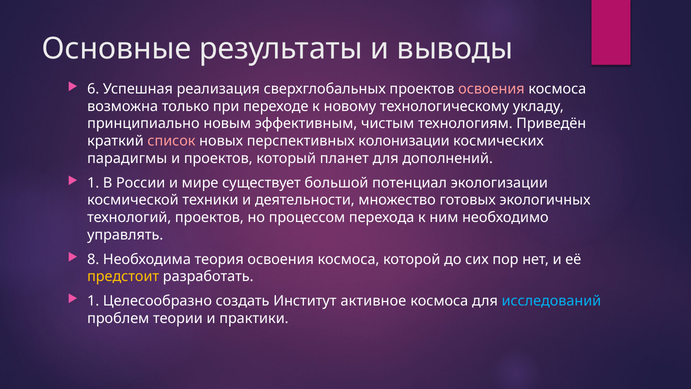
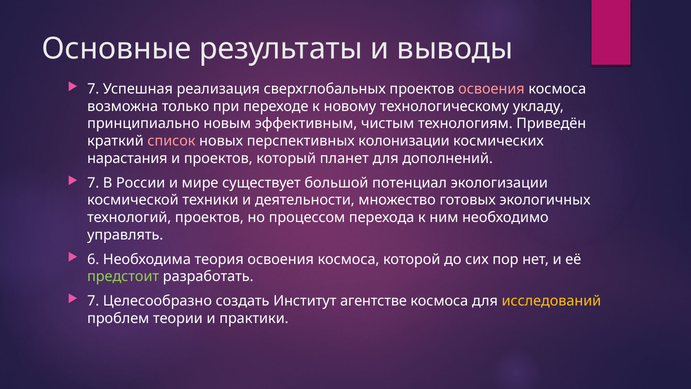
6 at (93, 89): 6 -> 7
парадигмы: парадигмы -> нарастания
1 at (93, 183): 1 -> 7
8: 8 -> 6
предстоит colour: yellow -> light green
1 at (93, 301): 1 -> 7
активное: активное -> агентстве
исследований colour: light blue -> yellow
